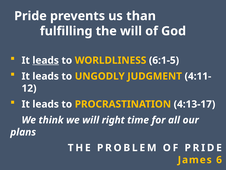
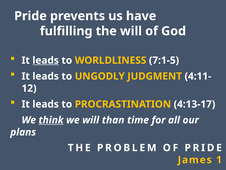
than: than -> have
6:1-5: 6:1-5 -> 7:1-5
think underline: none -> present
right: right -> than
6: 6 -> 1
